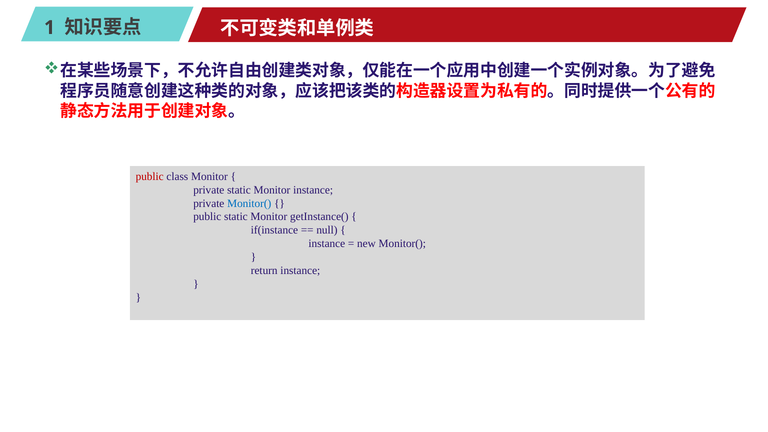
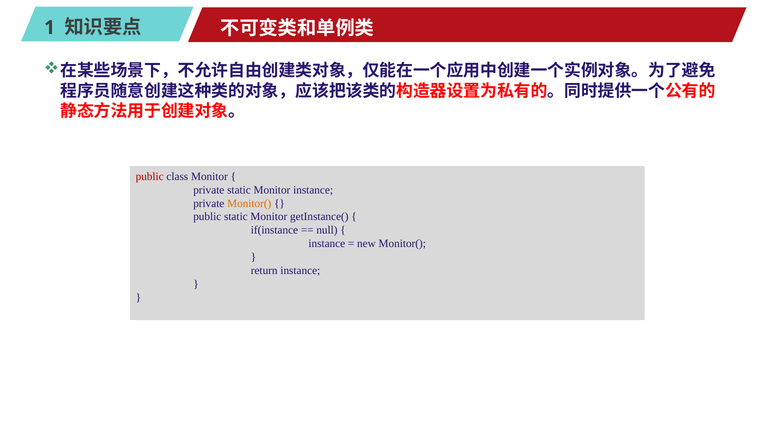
Monitor( at (249, 203) colour: blue -> orange
